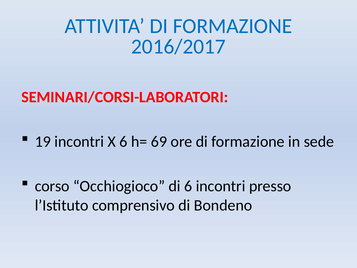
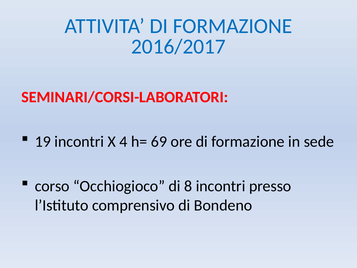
X 6: 6 -> 4
di 6: 6 -> 8
